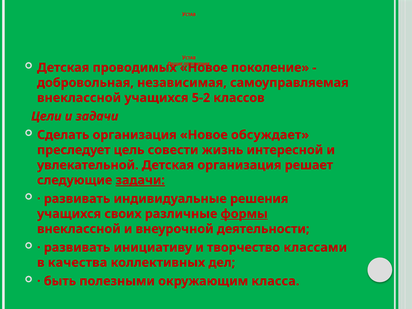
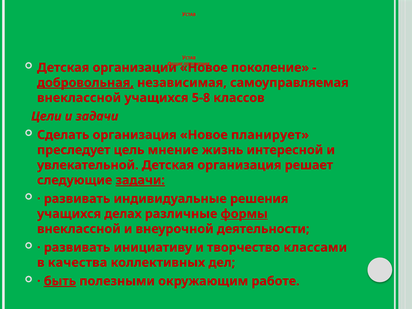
проводимых: проводимых -> организации
добровольная underline: none -> present
5-2: 5-2 -> 5-8
обсуждает: обсуждает -> планирует
совести: совести -> мнение
своих: своих -> делах
быть underline: none -> present
класса: класса -> работе
